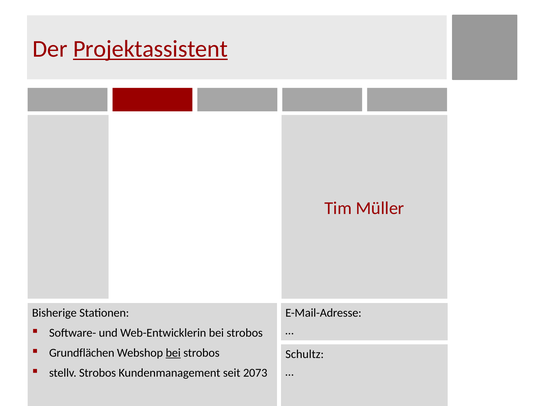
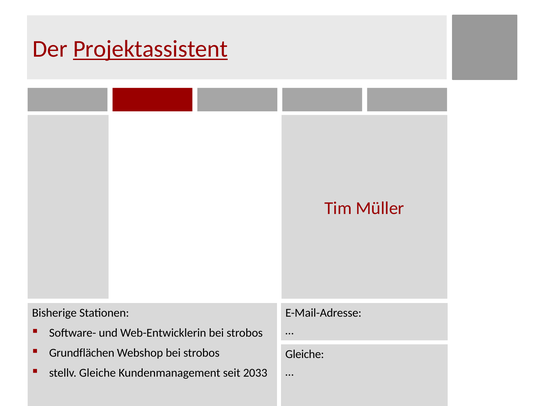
bei at (173, 353) underline: present -> none
Schultz at (305, 354): Schultz -> Gleiche
stellv Strobos: Strobos -> Gleiche
2073: 2073 -> 2033
